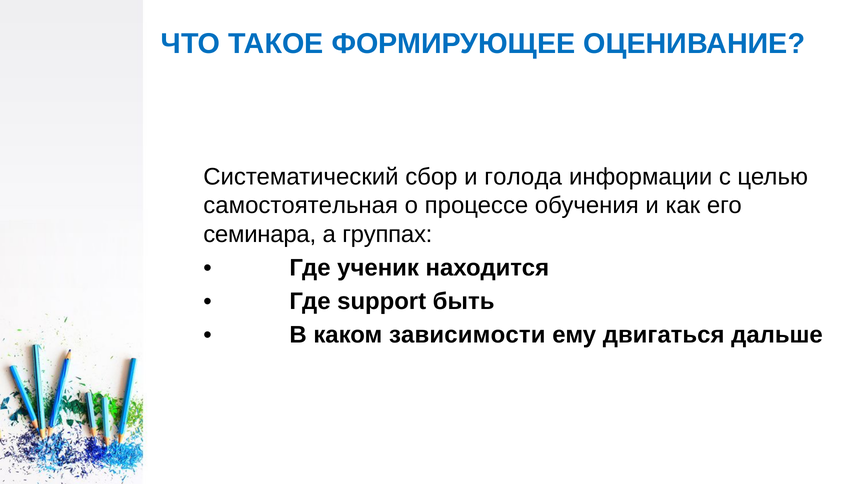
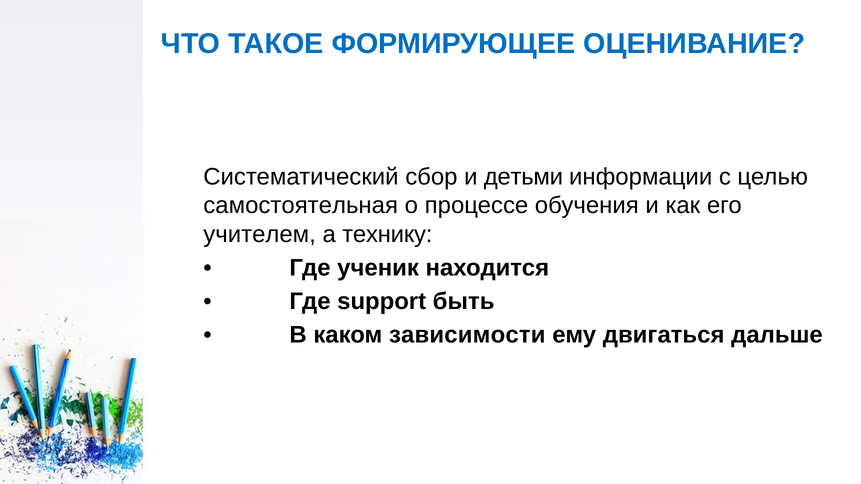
голода: голода -> детьми
семинара: семинара -> учителем
группах: группах -> технику
